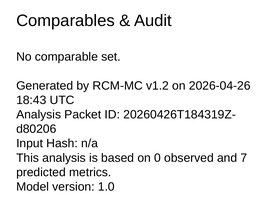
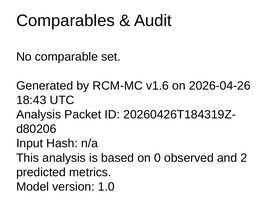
v1.2: v1.2 -> v1.6
7: 7 -> 2
